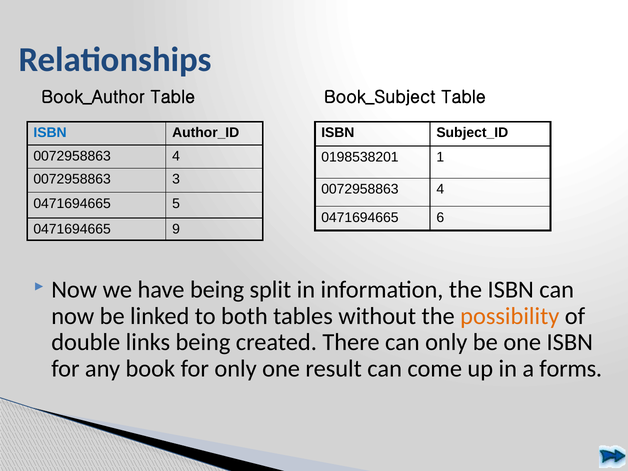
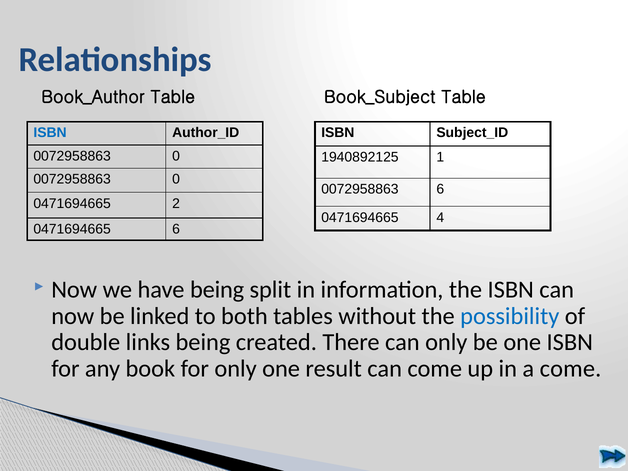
4 at (176, 156): 4 -> 0
0198538201: 0198538201 -> 1940892125
3 at (176, 179): 3 -> 0
4 at (440, 189): 4 -> 6
5: 5 -> 2
6: 6 -> 4
0471694665 9: 9 -> 6
possibility colour: orange -> blue
a forms: forms -> come
